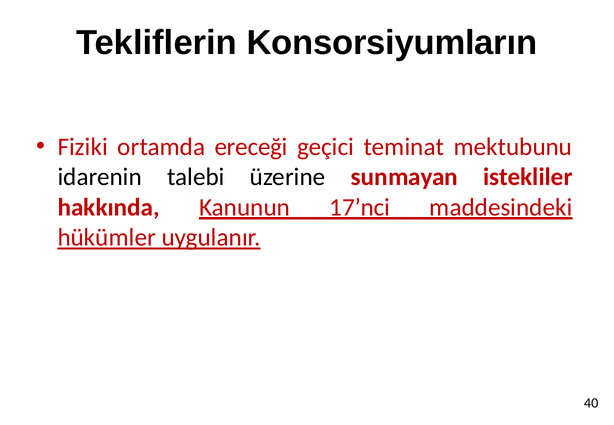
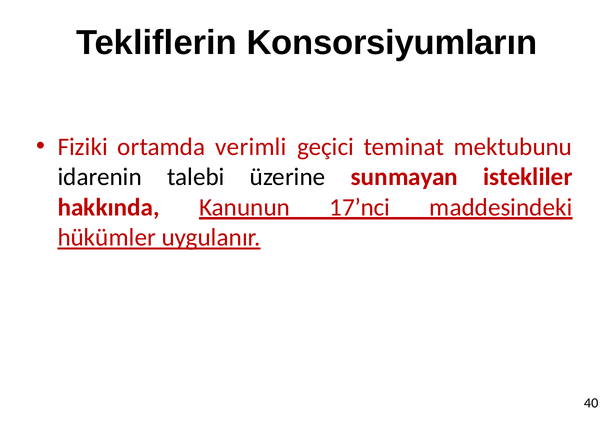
ereceği: ereceği -> verimli
